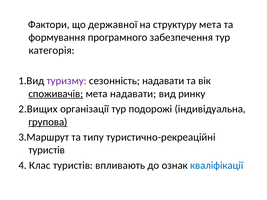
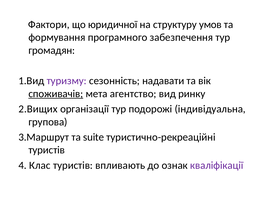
державної: державної -> юридичної
структуру мета: мета -> умов
категорія: категорія -> громадян
мета надавати: надавати -> агентство
групова underline: present -> none
типу: типу -> suite
кваліфікації colour: blue -> purple
